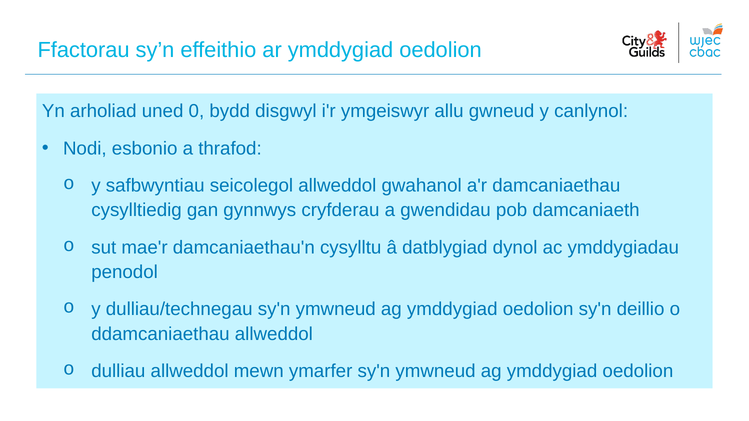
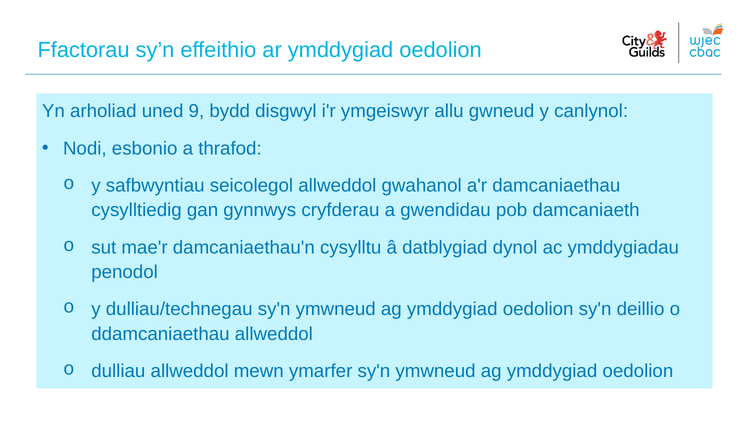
0: 0 -> 9
